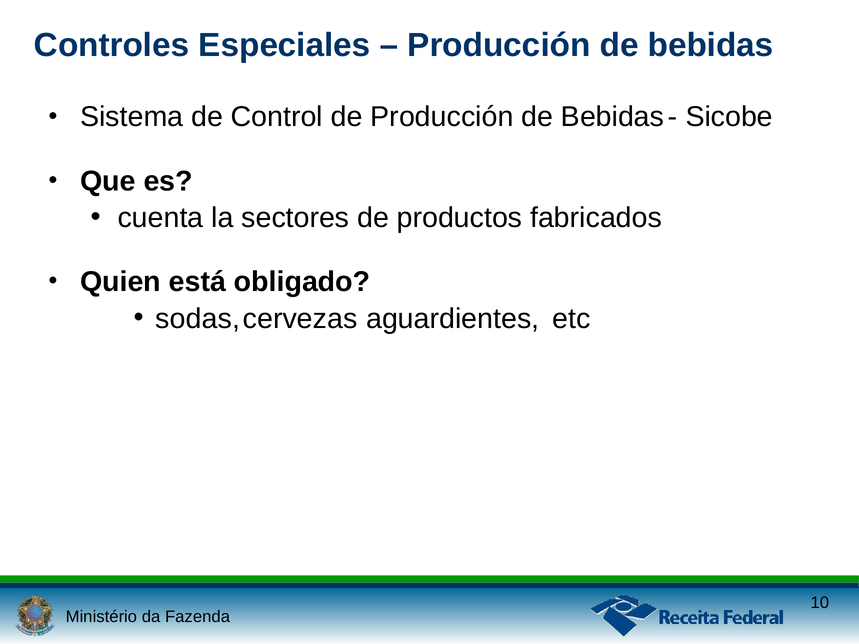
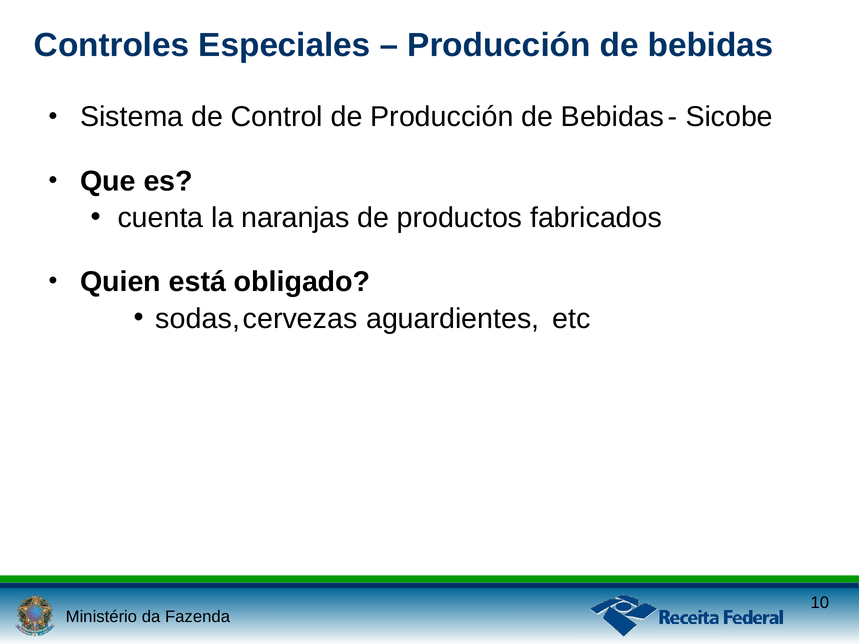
sectores: sectores -> naranjas
